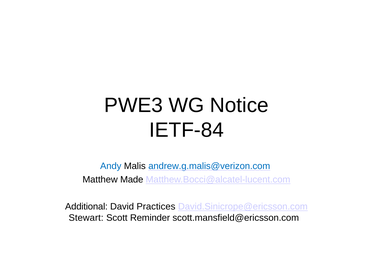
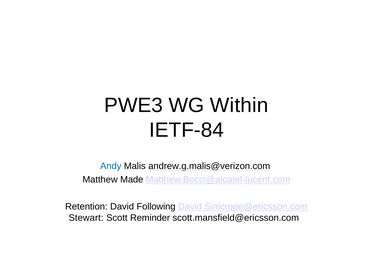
Notice: Notice -> Within
andrew.g.malis@verizon.com colour: blue -> black
Additional: Additional -> Retention
Practices: Practices -> Following
